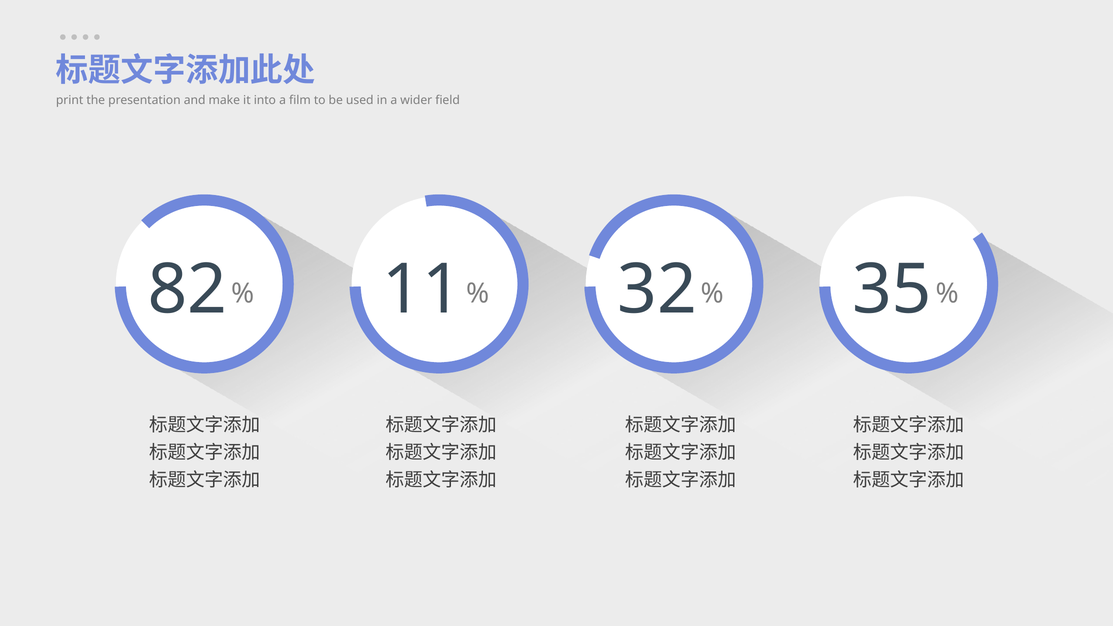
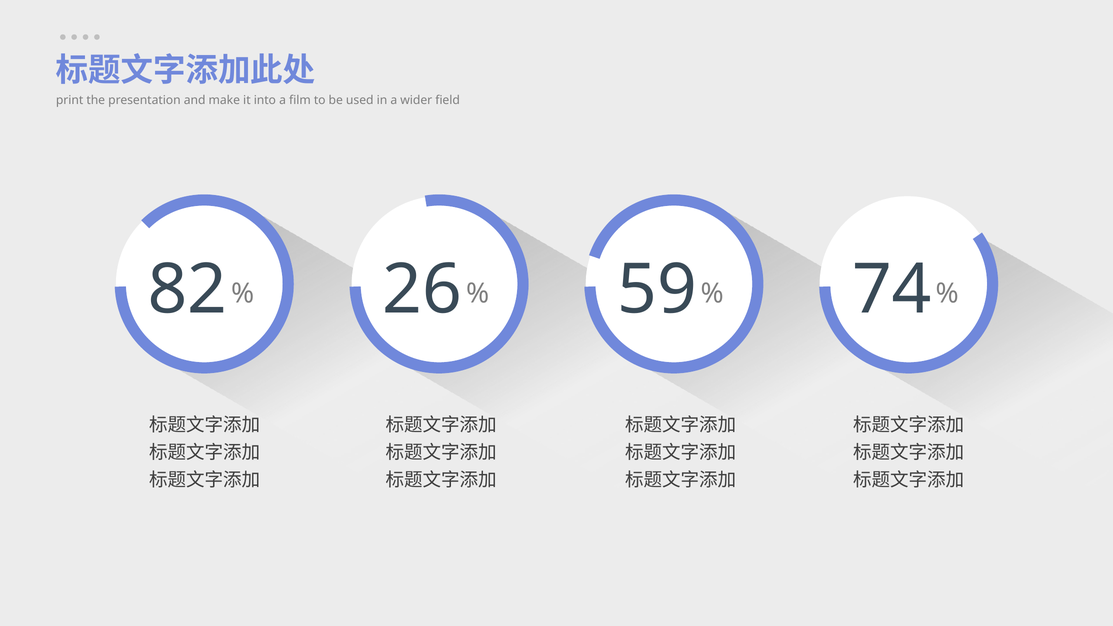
11: 11 -> 26
32: 32 -> 59
35: 35 -> 74
